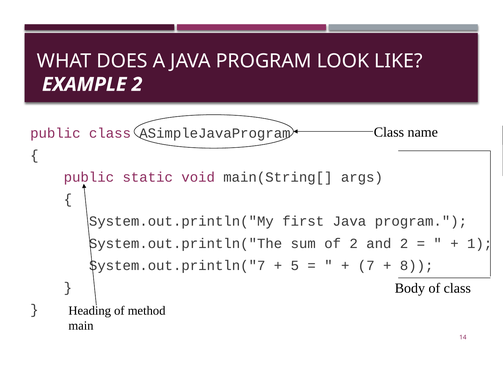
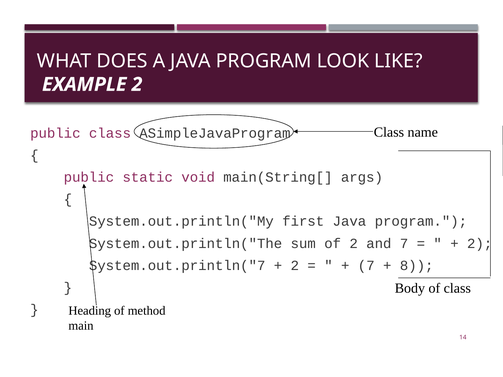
and 2: 2 -> 7
1 at (480, 244): 1 -> 2
5 at (295, 266): 5 -> 2
